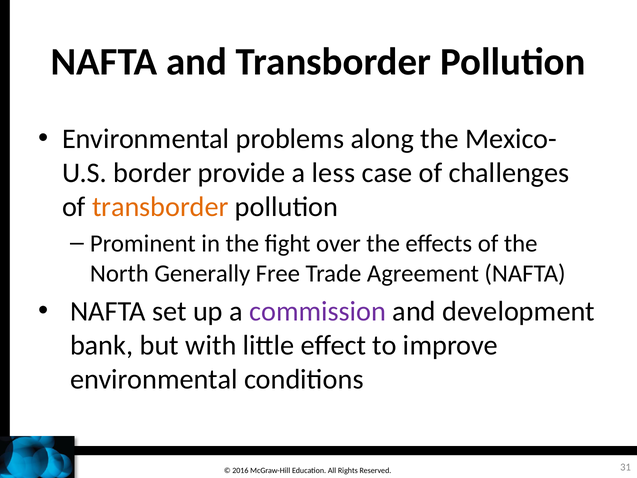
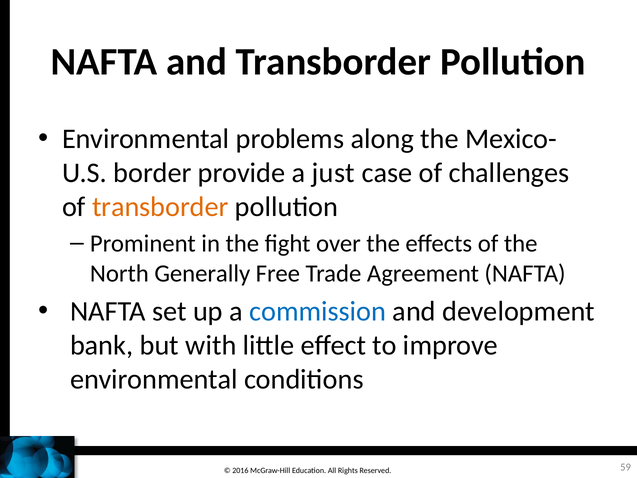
less: less -> just
commission colour: purple -> blue
31: 31 -> 59
